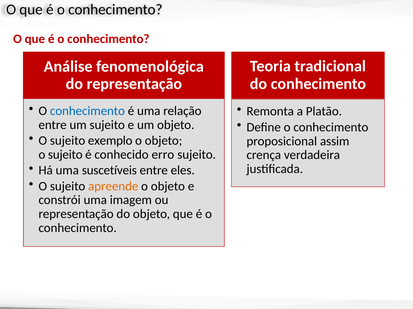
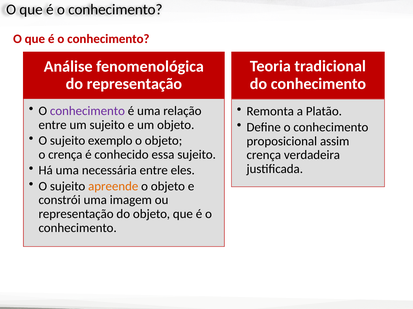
conhecimento at (87, 111) colour: blue -> purple
sujeito at (65, 155): sujeito -> crença
erro: erro -> essa
suscetíveis: suscetíveis -> necessária
